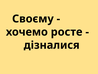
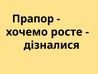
Своєму: Своєму -> Прапор
